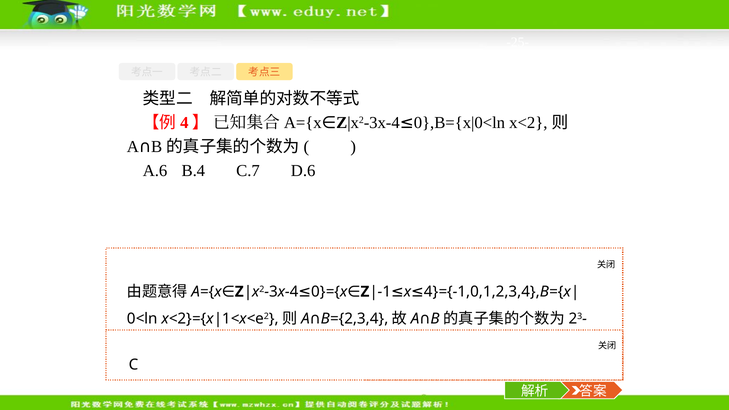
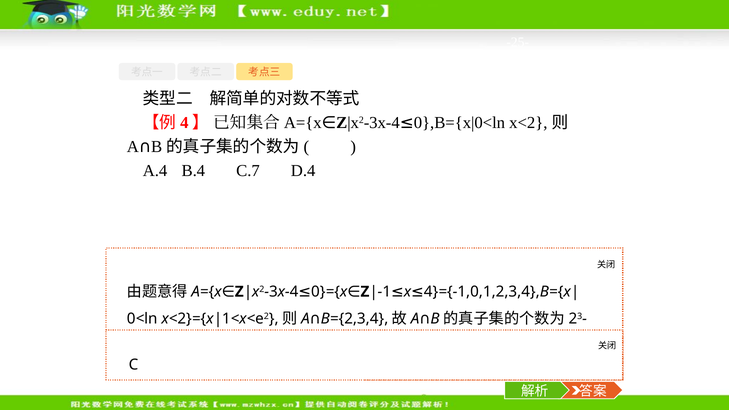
A.6: A.6 -> A.4
D.6: D.6 -> D.4
